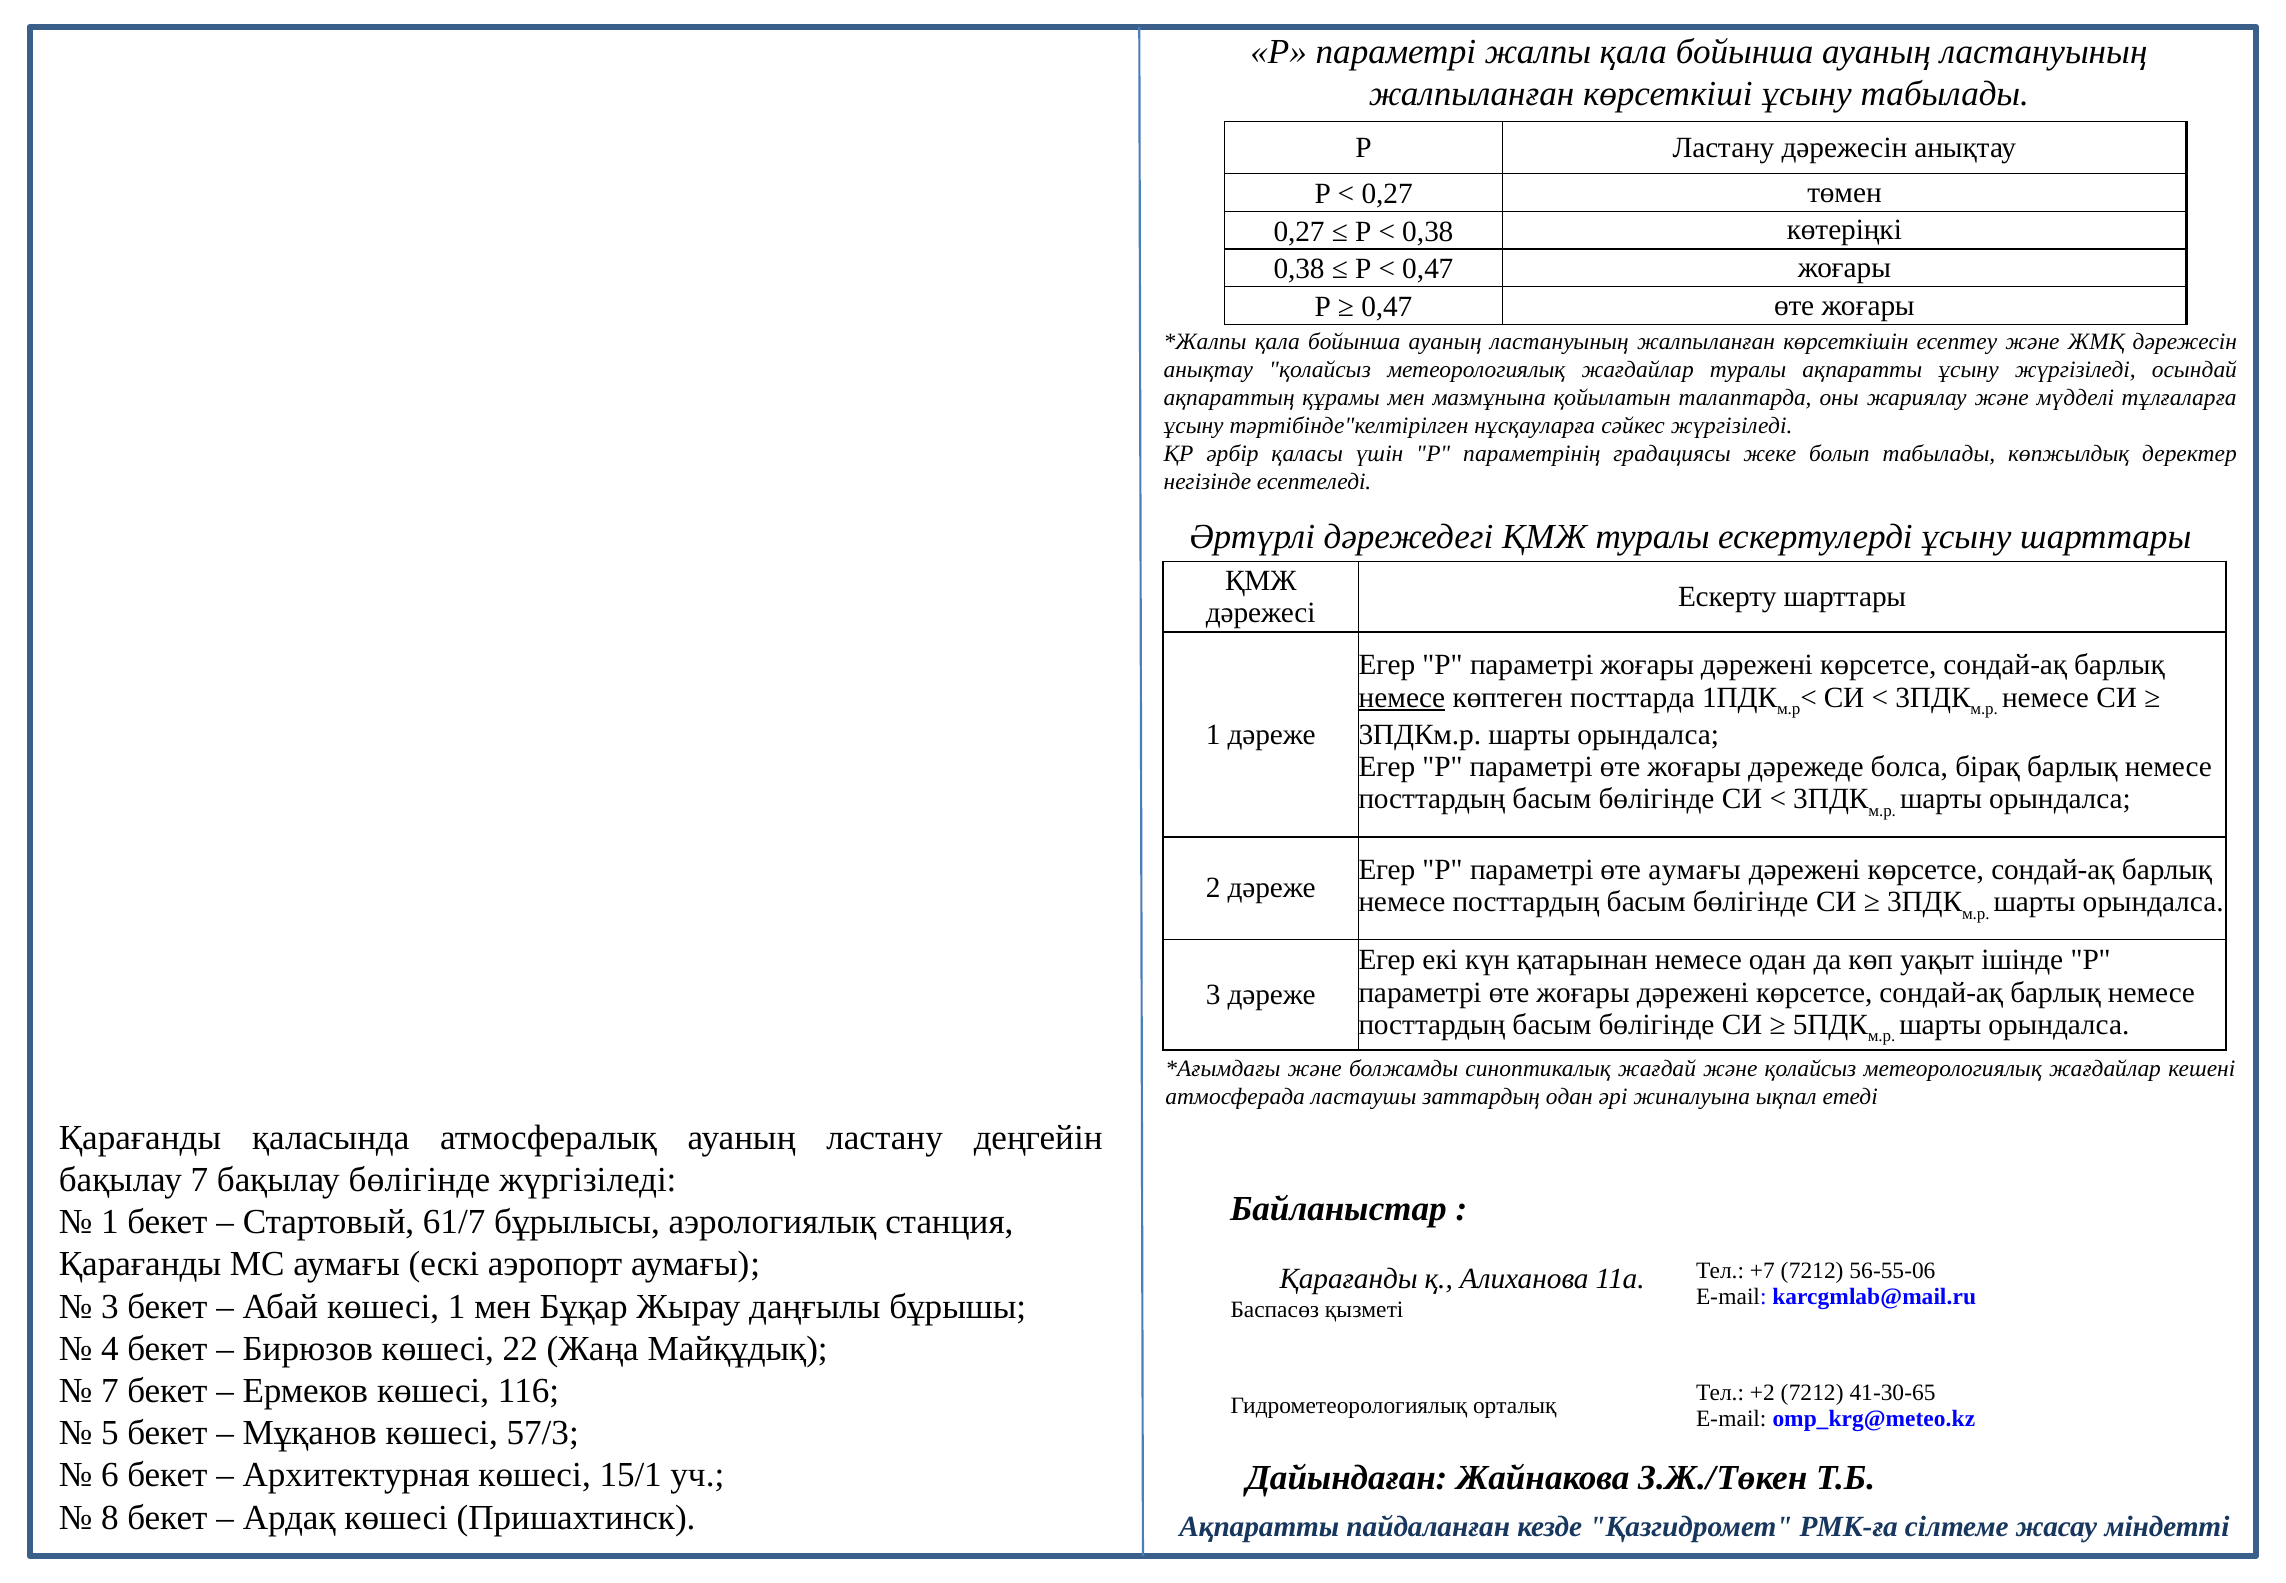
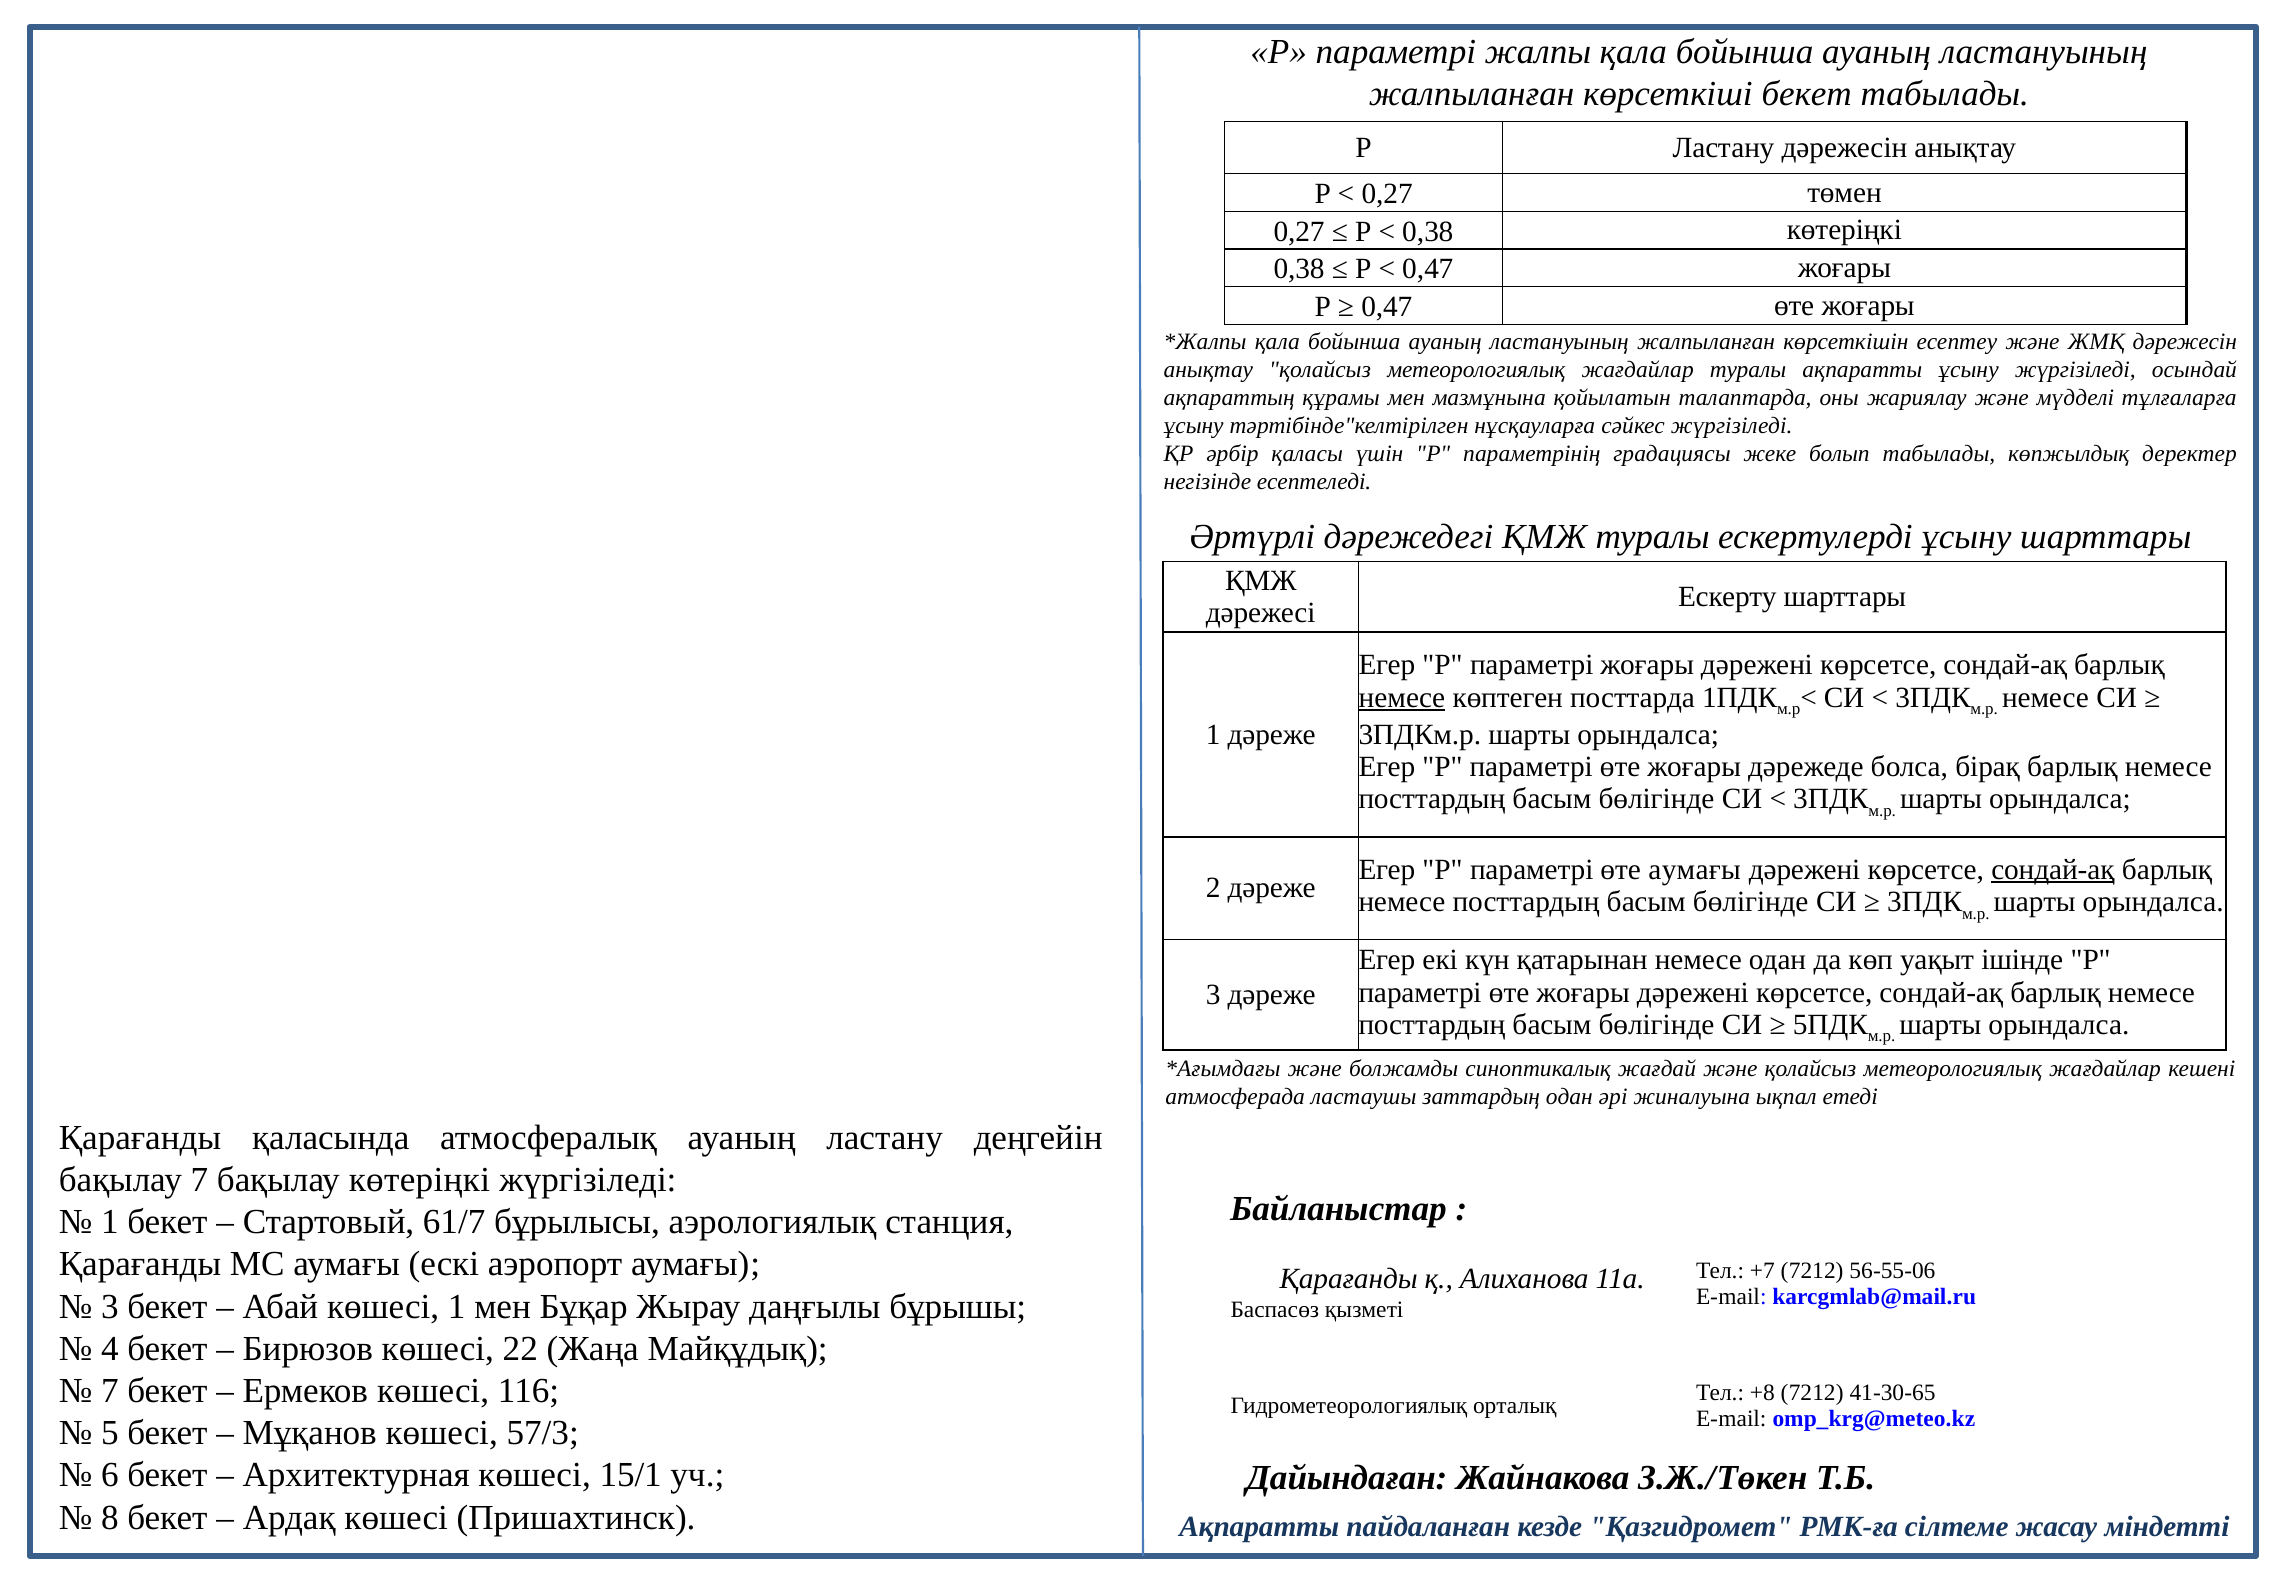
көрсеткіші ұсыну: ұсыну -> бекет
сондай-ақ at (2053, 870) underline: none -> present
бақылау бөлігінде: бөлігінде -> көтеріңкі
+2: +2 -> +8
